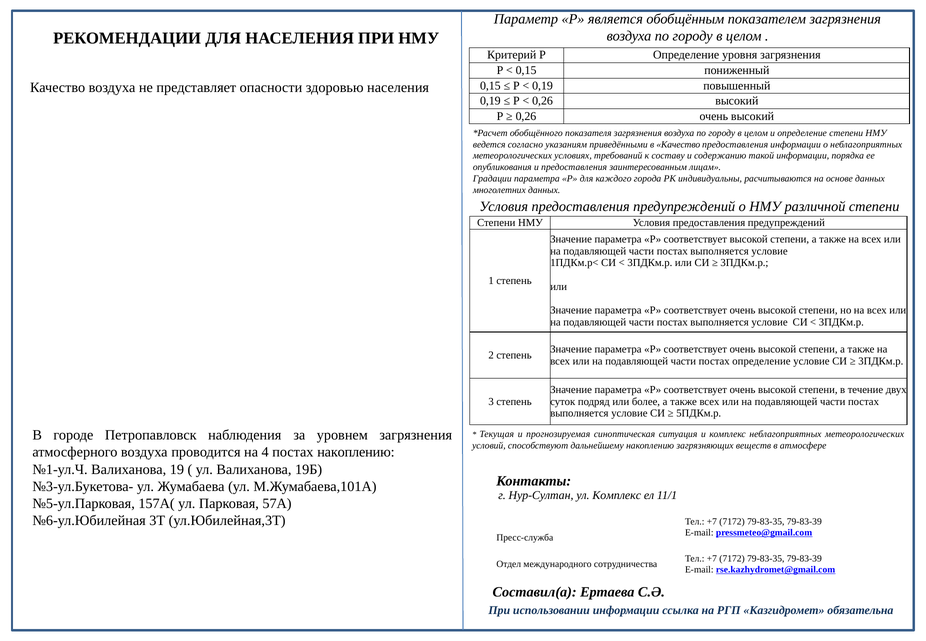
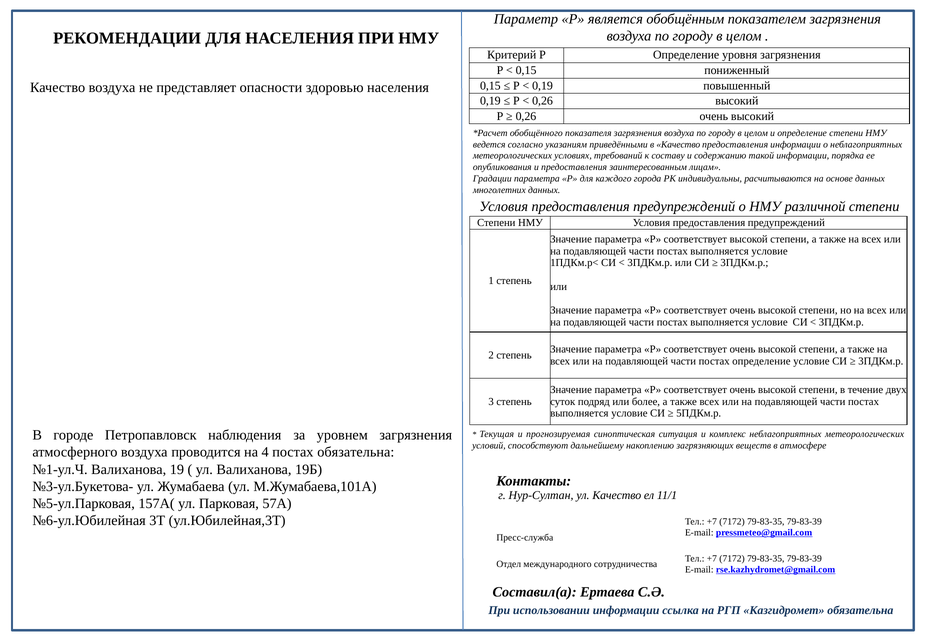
постах накоплению: накоплению -> обязательна
ул Комплекс: Комплекс -> Качество
